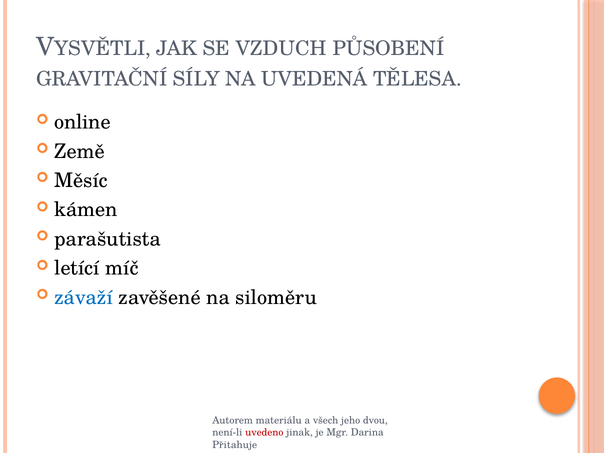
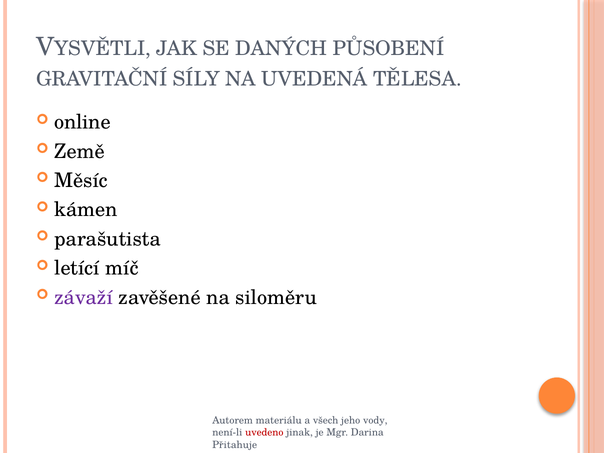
VZDUCH: VZDUCH -> DANÝCH
závaží colour: blue -> purple
dvou: dvou -> vody
